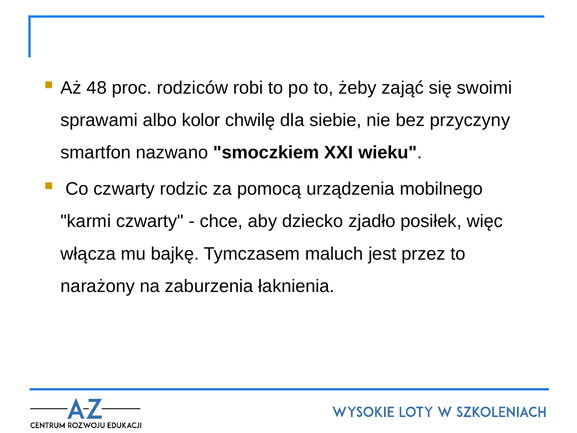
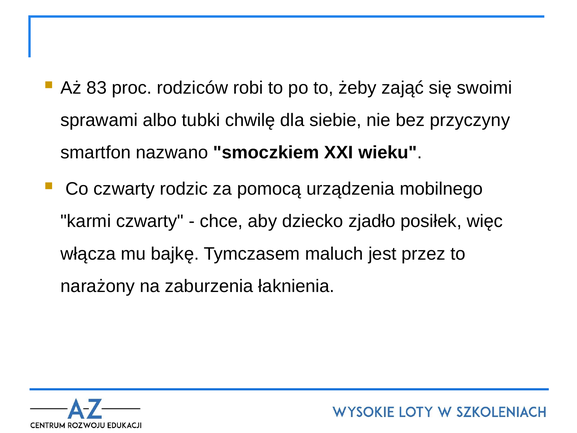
48: 48 -> 83
kolor: kolor -> tubki
